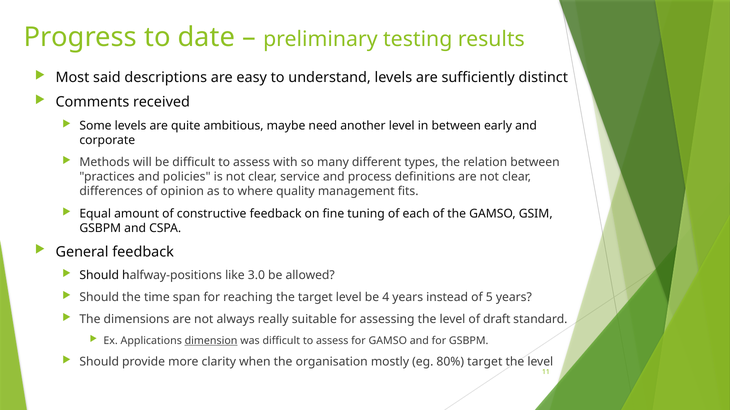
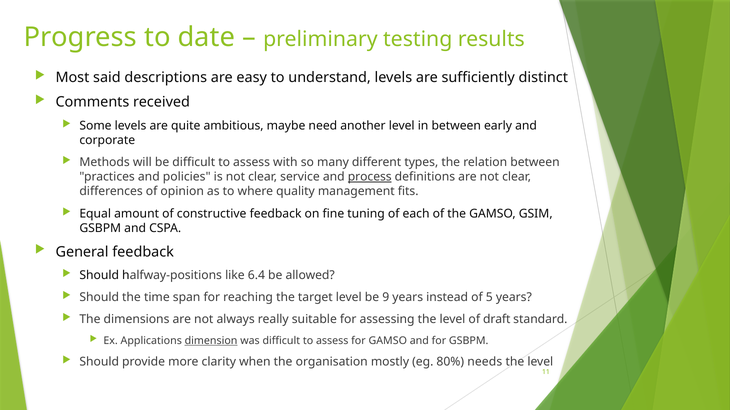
process underline: none -> present
3.0: 3.0 -> 6.4
4: 4 -> 9
80% target: target -> needs
